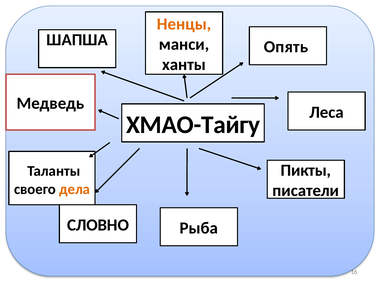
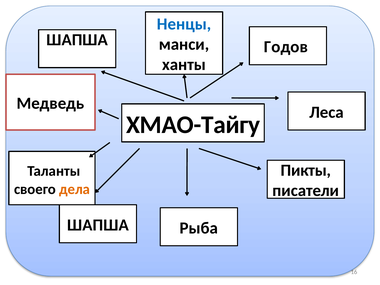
Ненцы colour: orange -> blue
Опять: Опять -> Годов
СЛОВНО at (98, 225): СЛОВНО -> ШАПША
